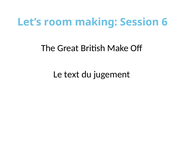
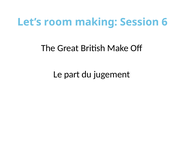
text: text -> part
